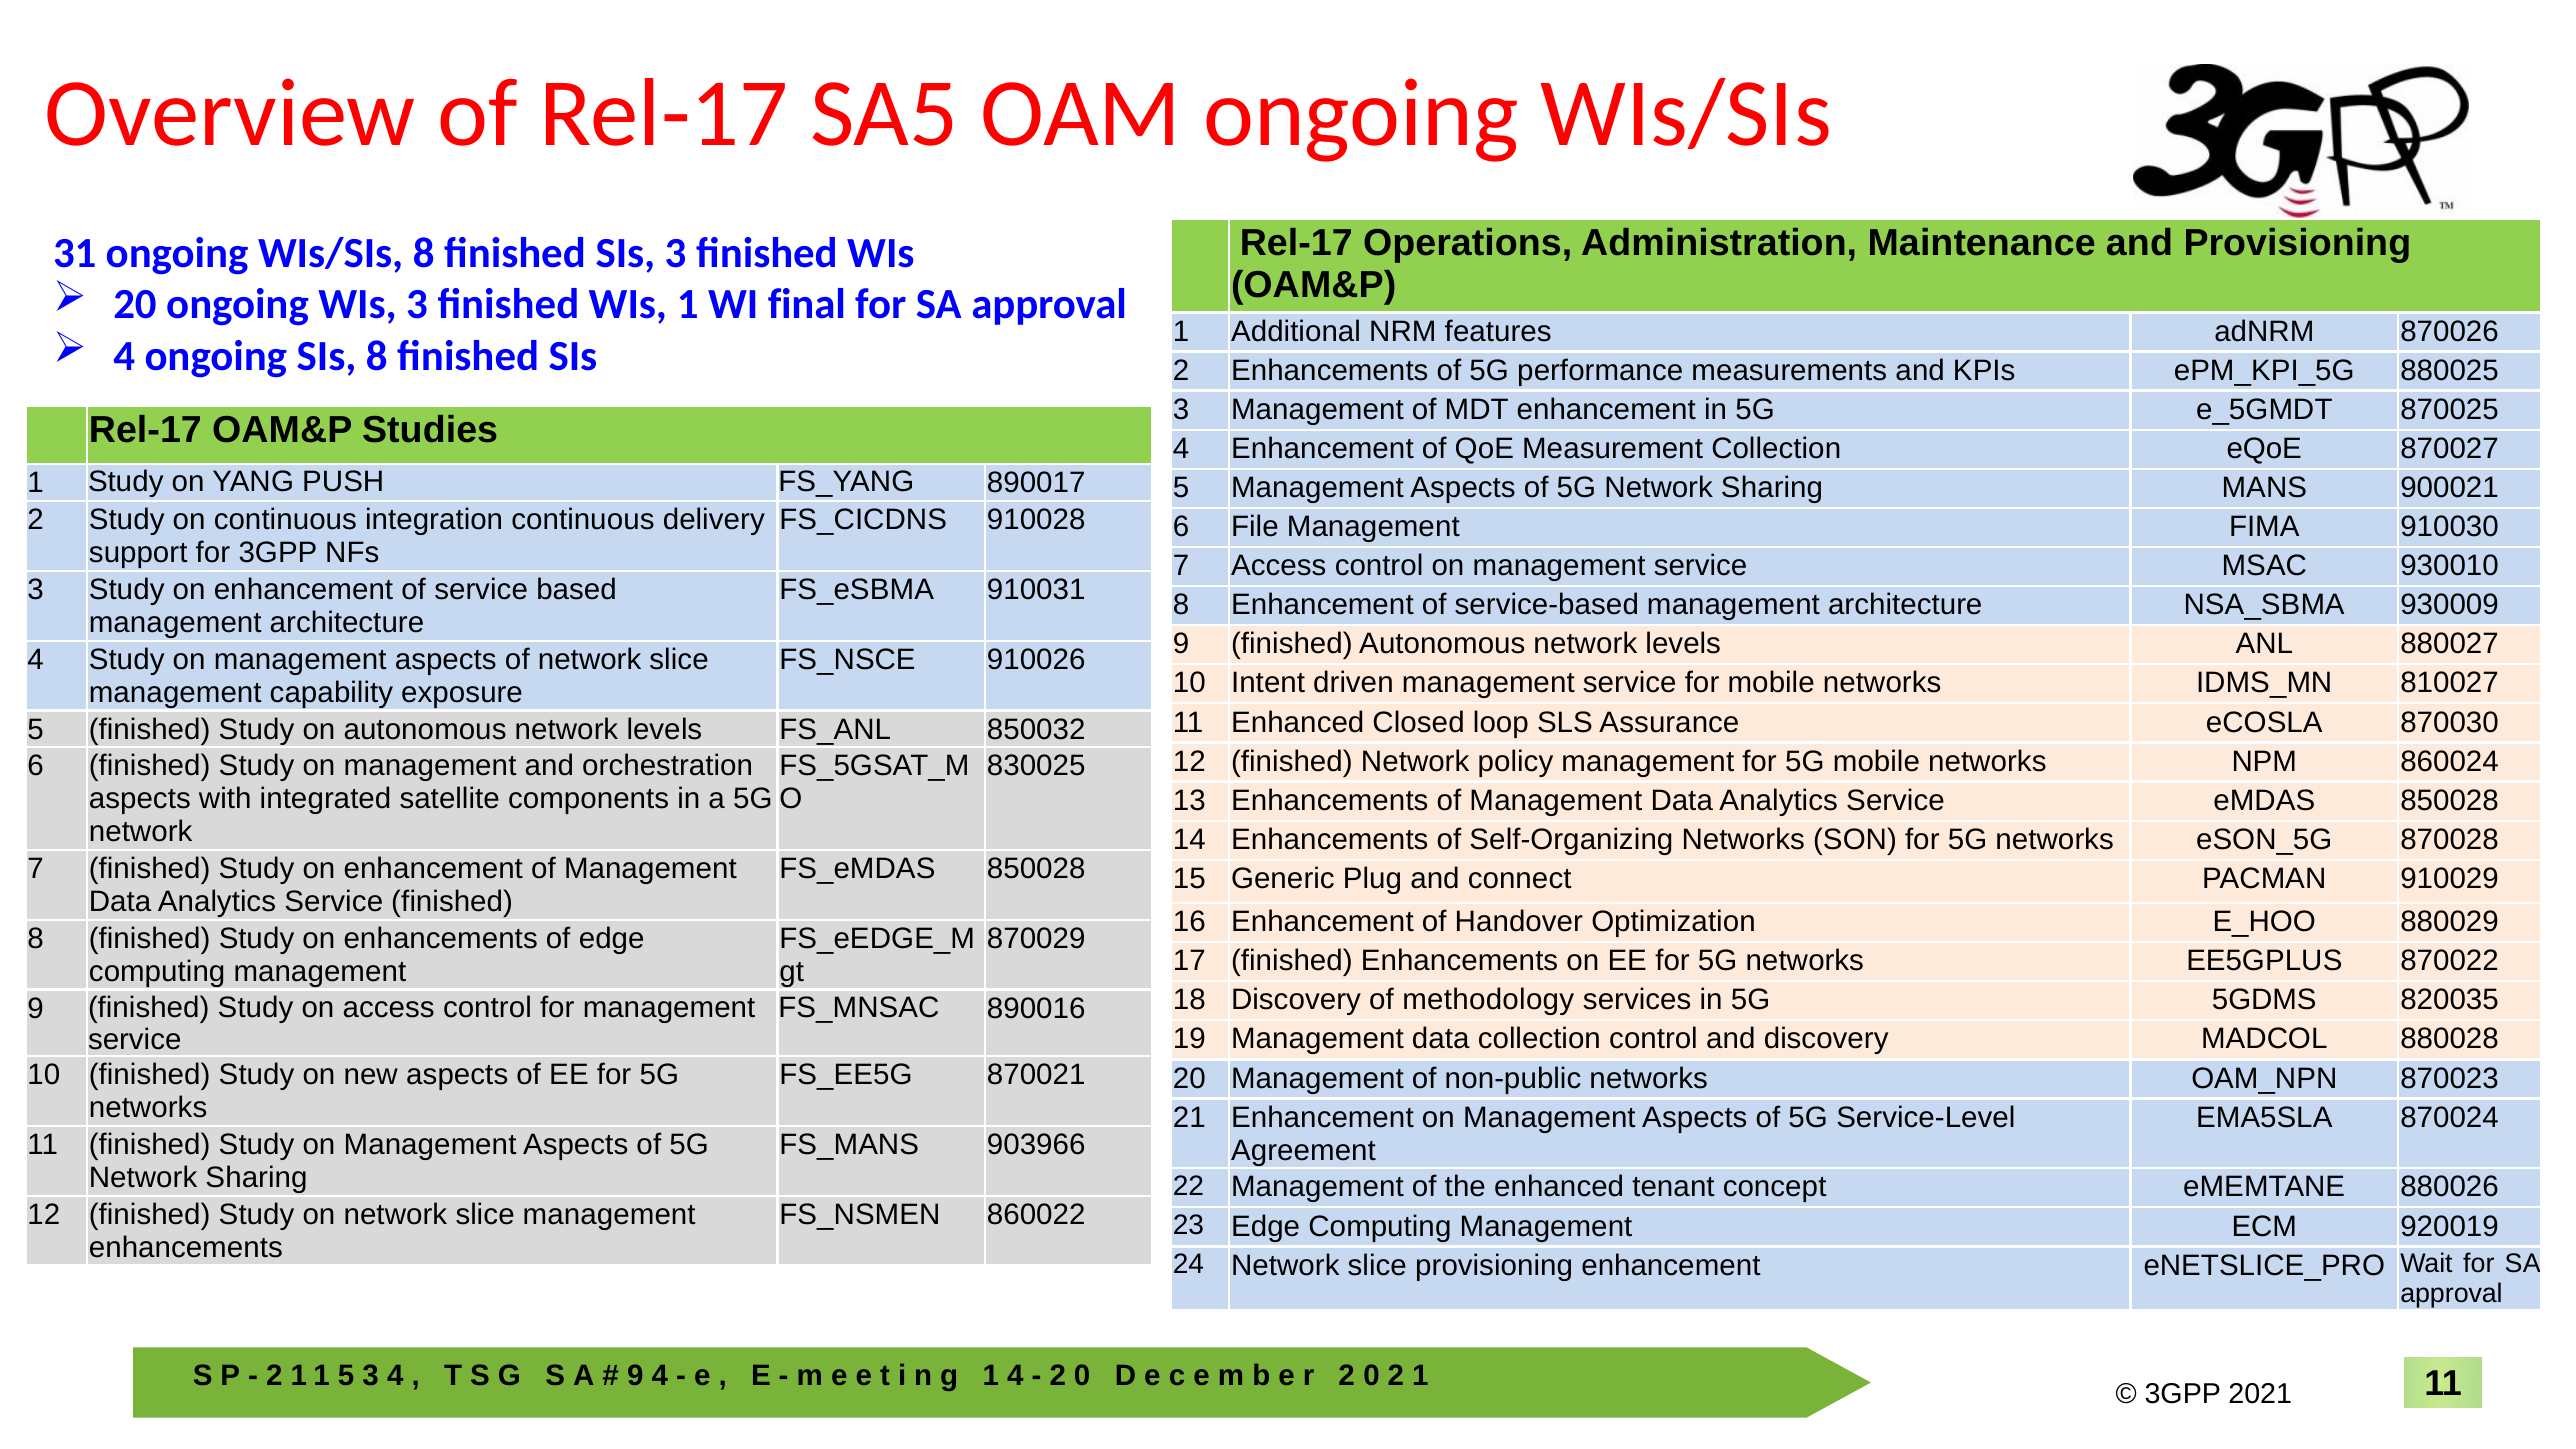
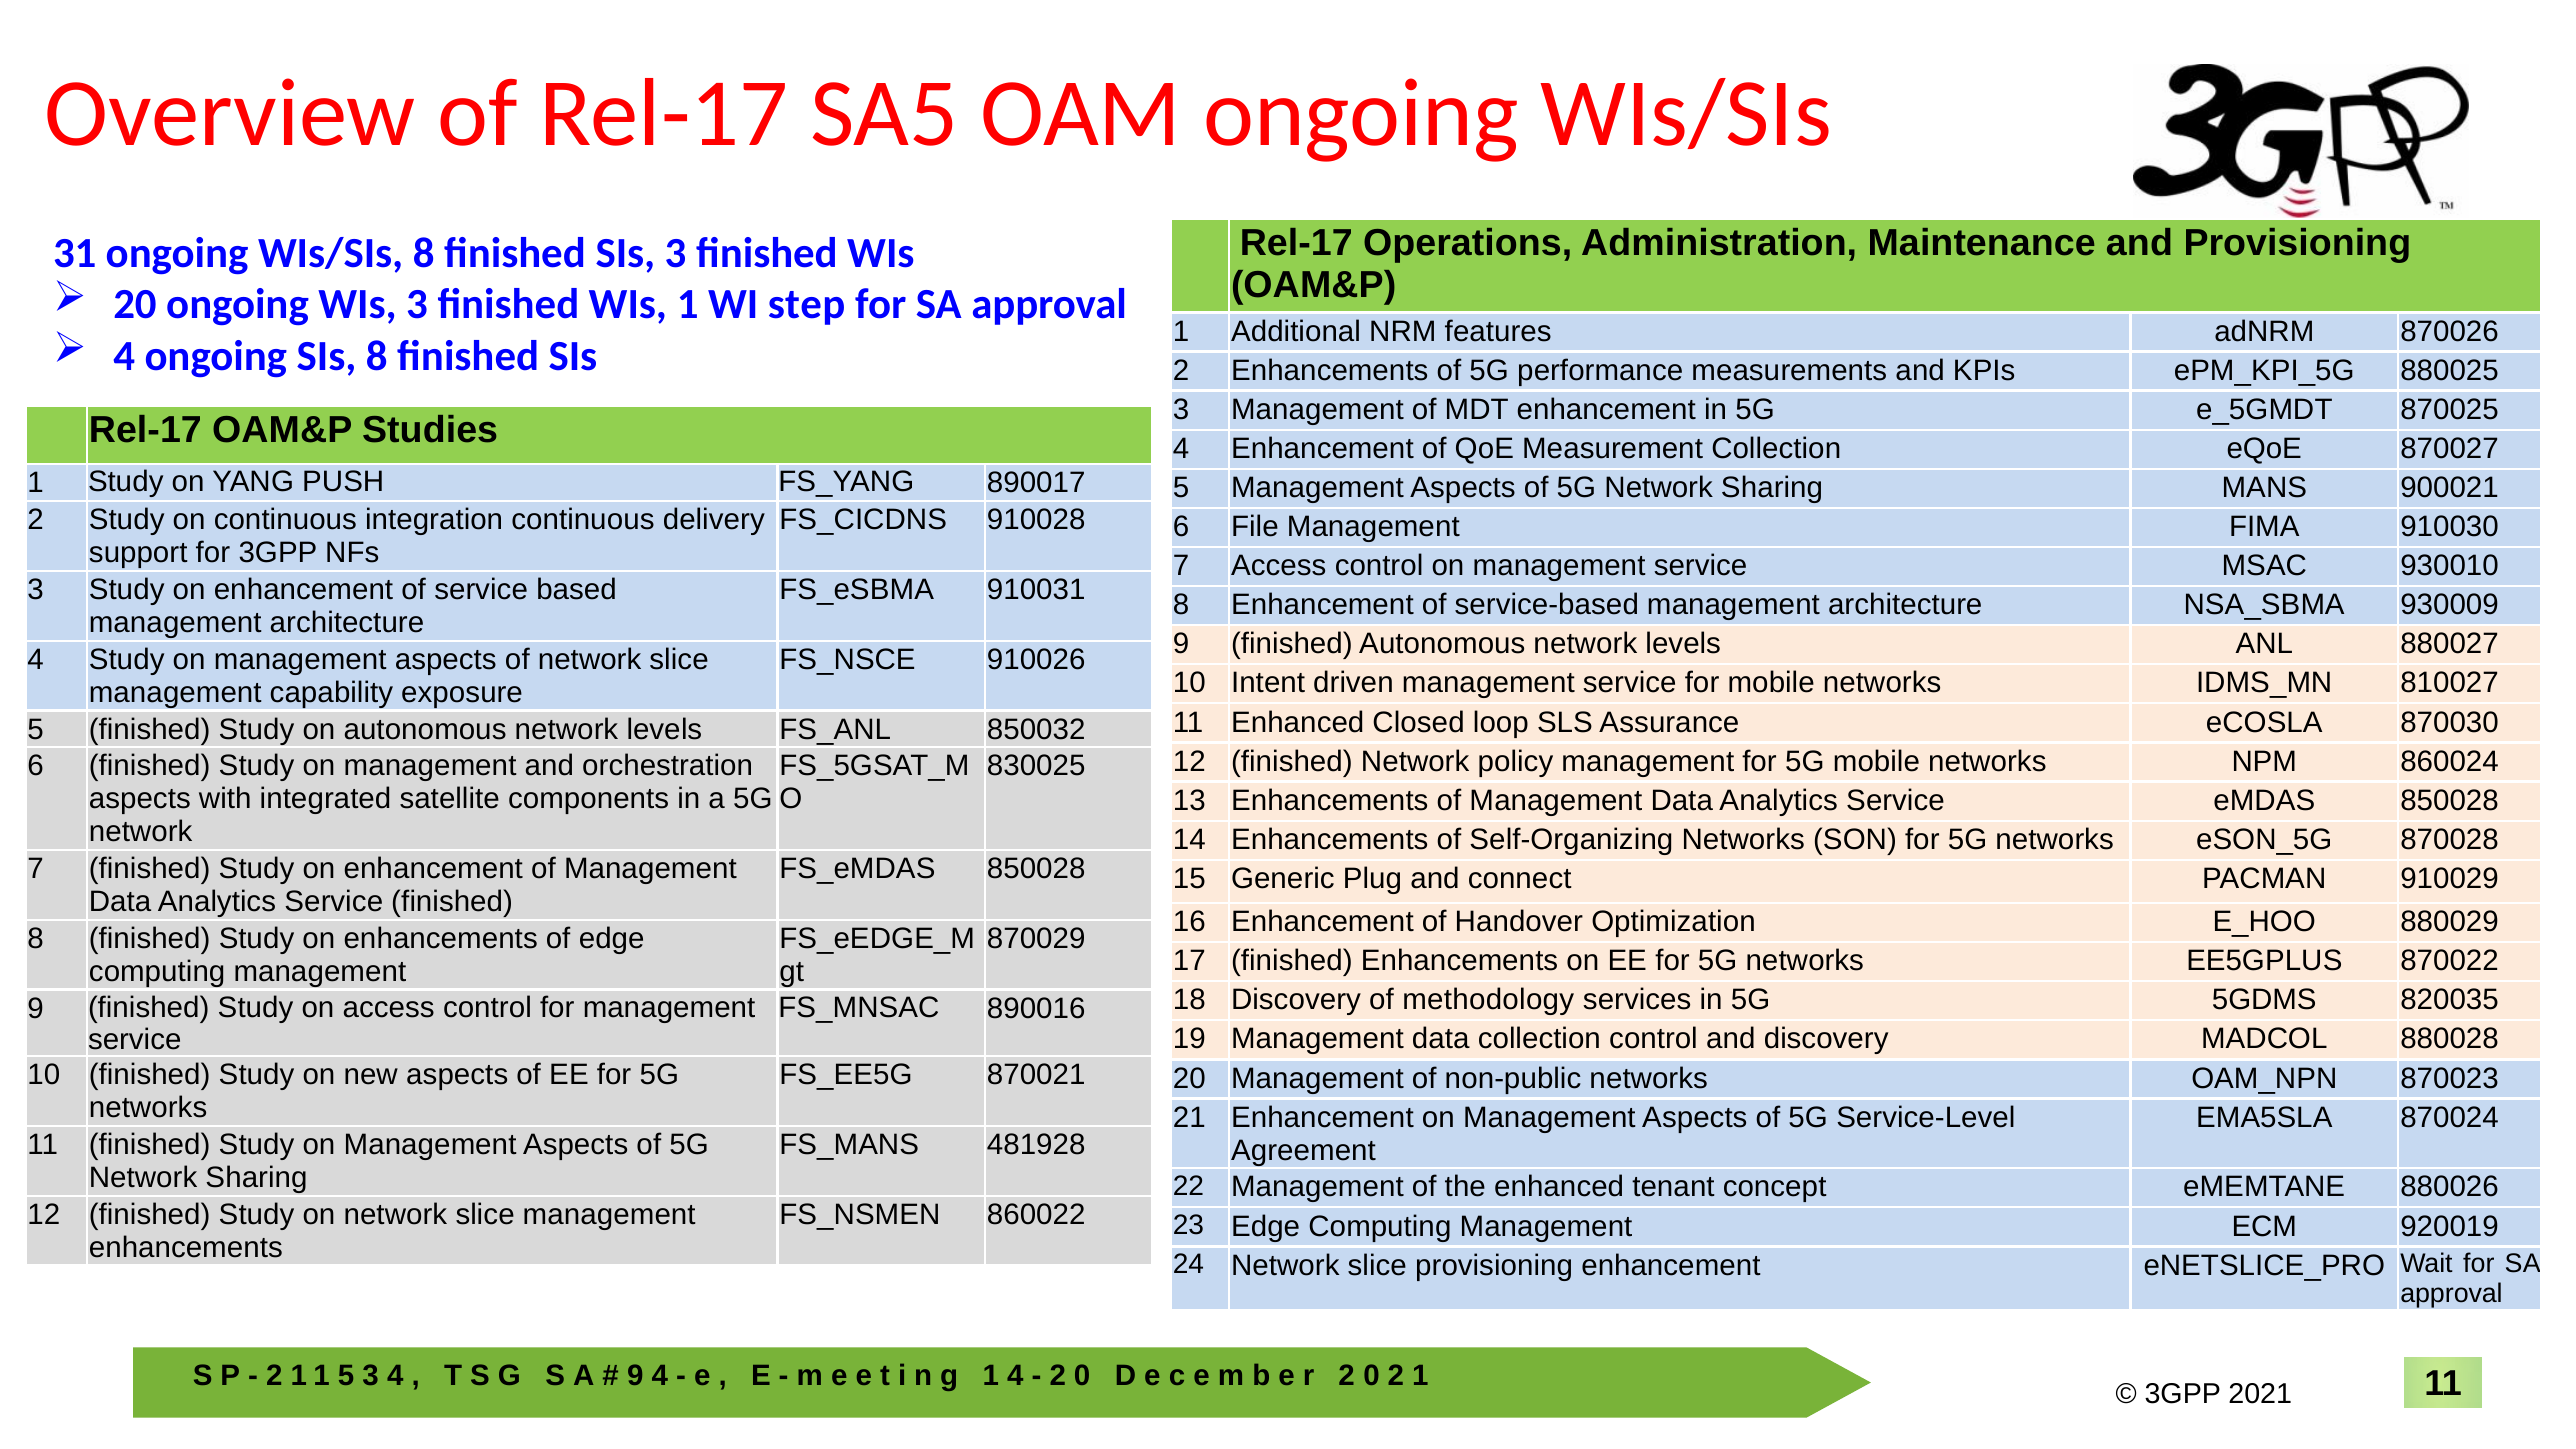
final: final -> step
903966: 903966 -> 481928
